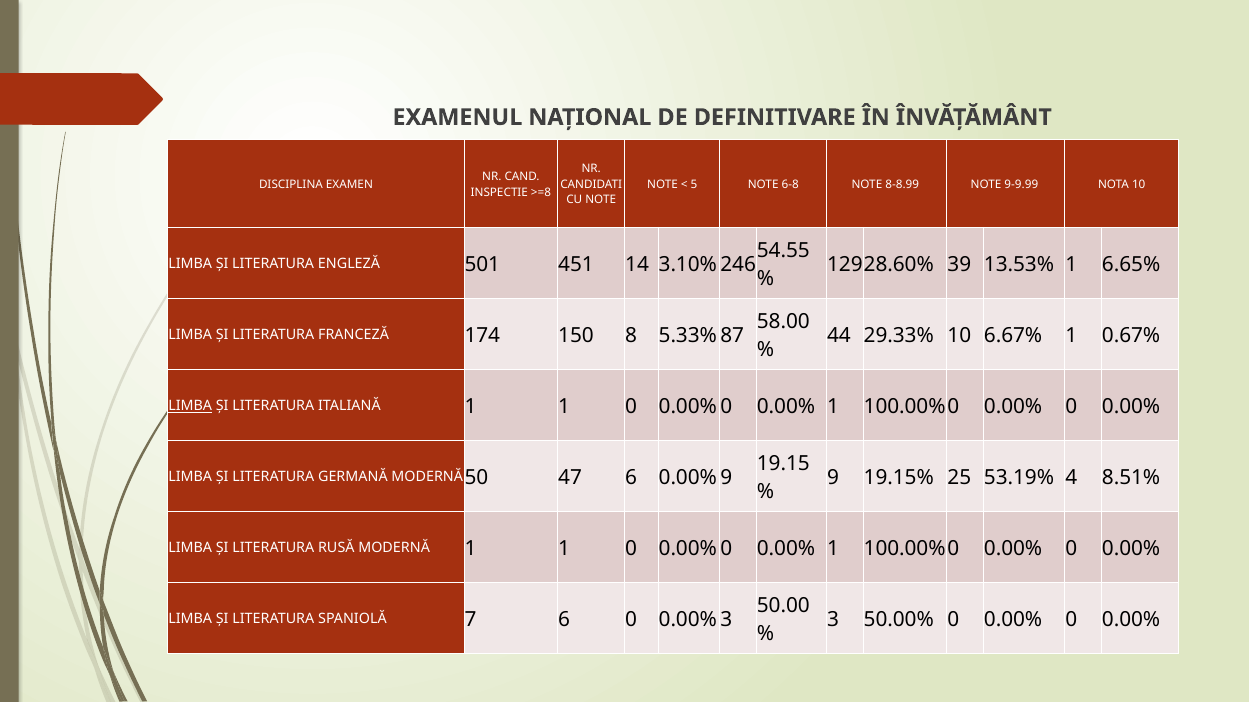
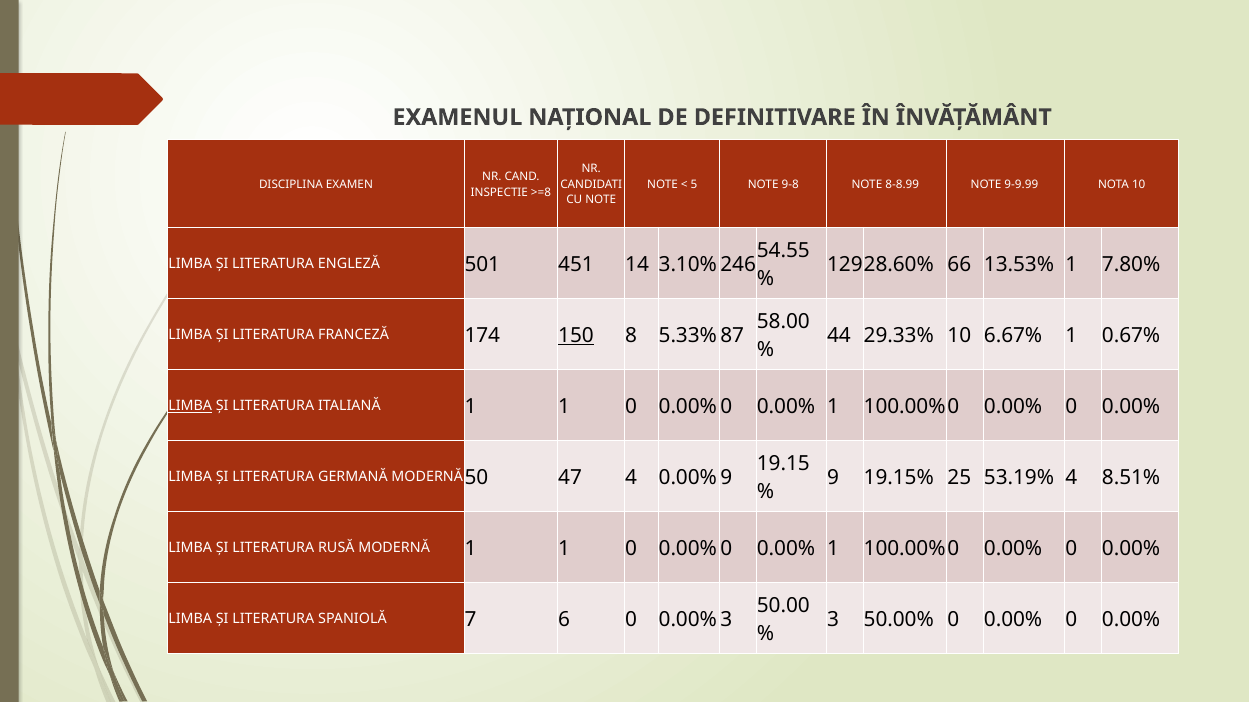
6-8: 6-8 -> 9-8
39: 39 -> 66
6.65%: 6.65% -> 7.80%
150 underline: none -> present
47 6: 6 -> 4
